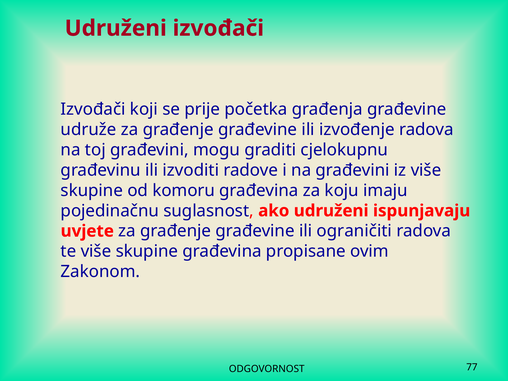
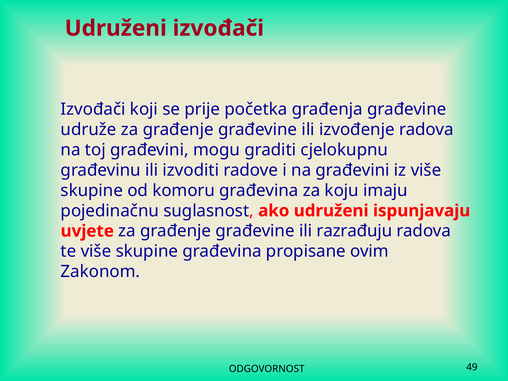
ograničiti: ograničiti -> razrađuju
77: 77 -> 49
